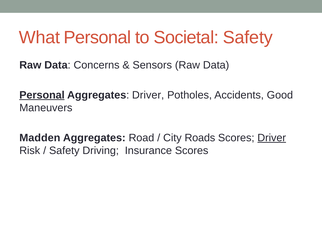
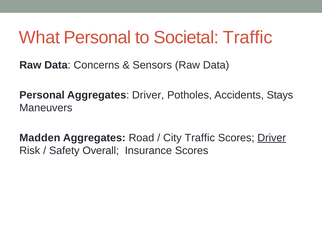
Societal Safety: Safety -> Traffic
Personal at (42, 95) underline: present -> none
Good: Good -> Stays
City Roads: Roads -> Traffic
Driving: Driving -> Overall
